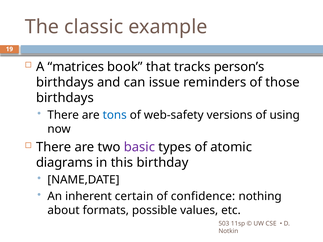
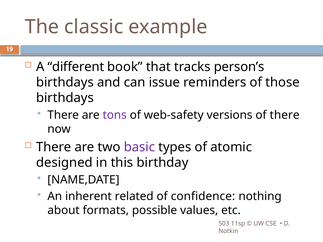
matrices: matrices -> different
tons colour: blue -> purple
of using: using -> there
diagrams: diagrams -> designed
certain: certain -> related
